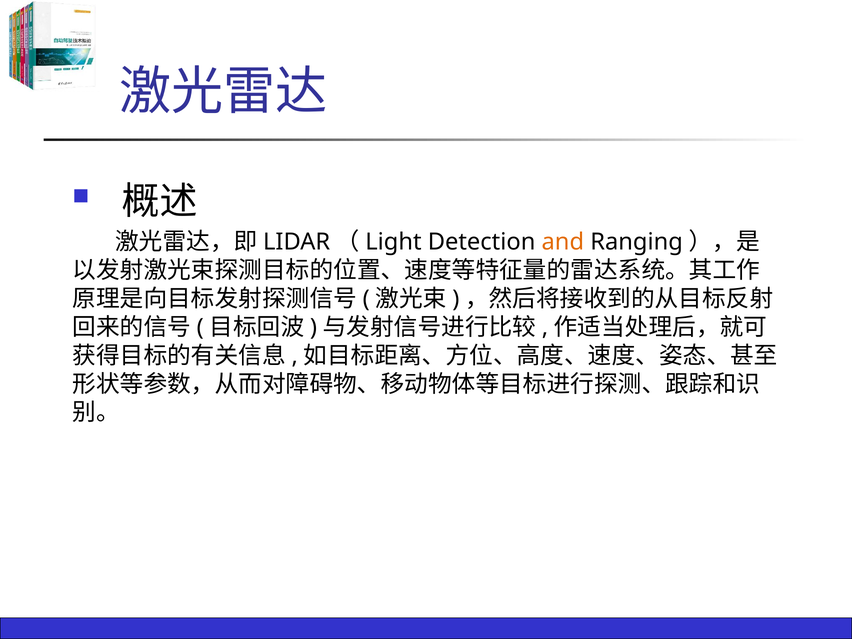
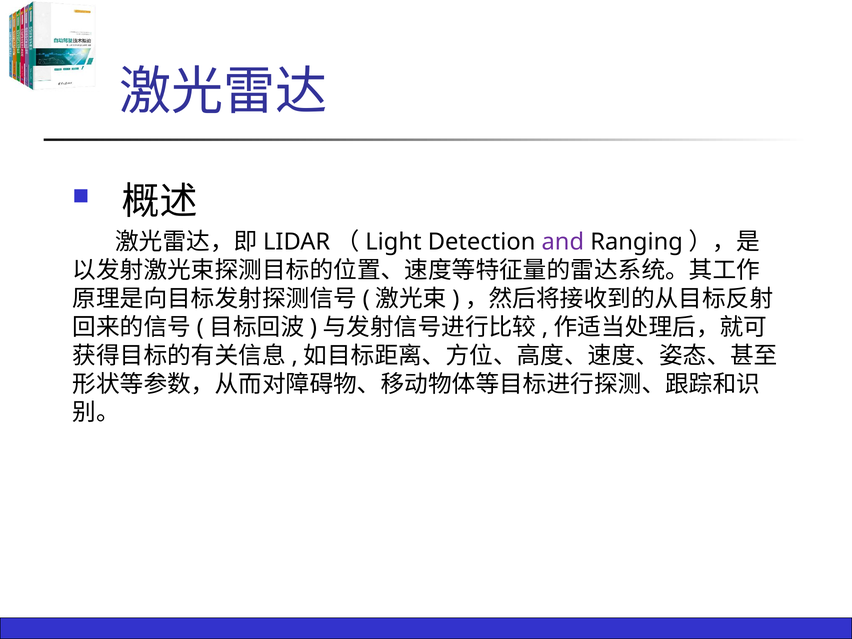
and colour: orange -> purple
